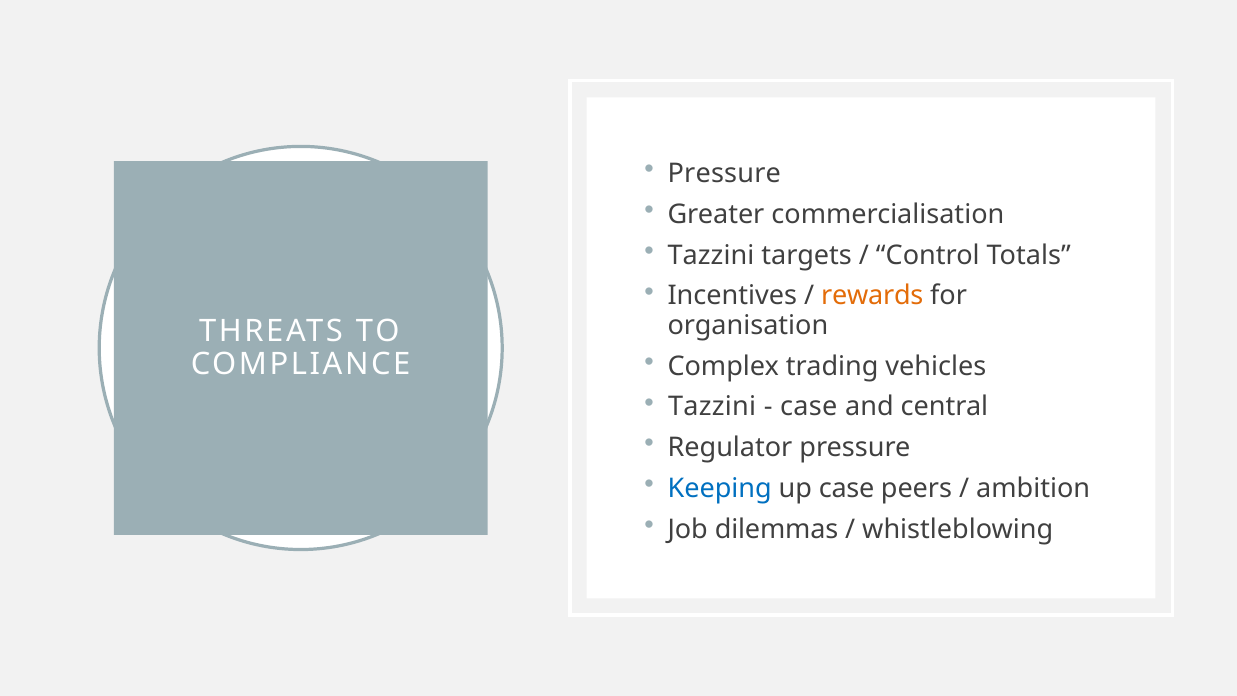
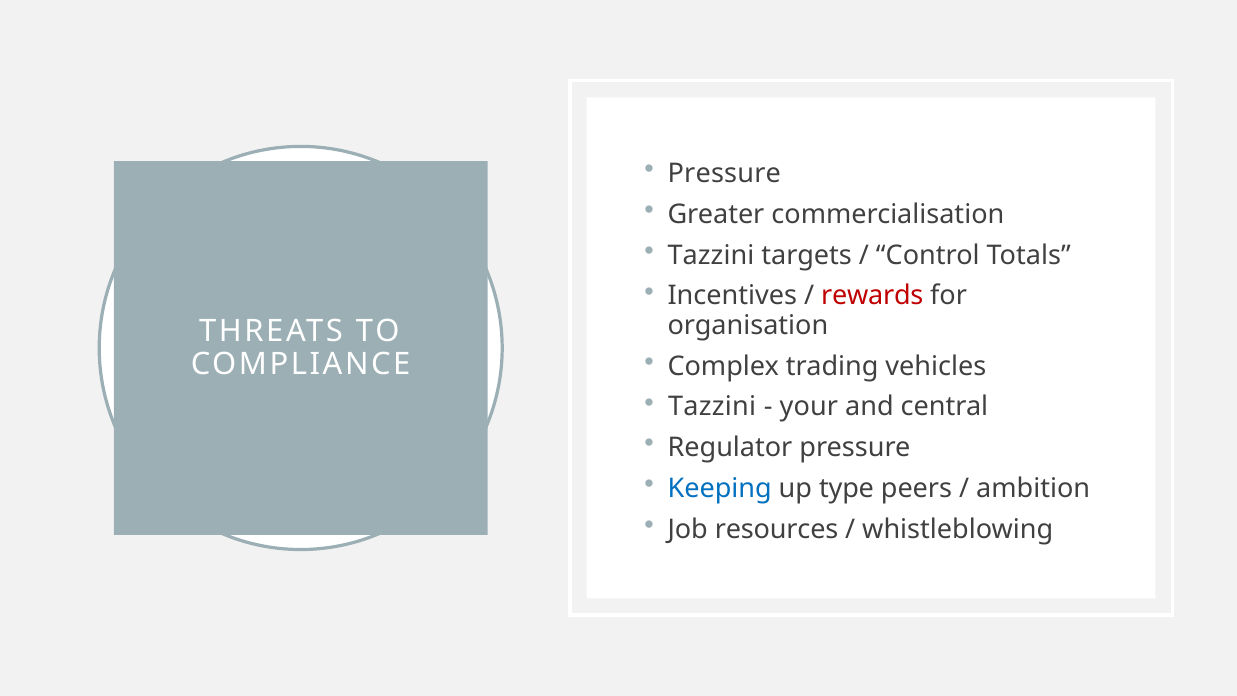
rewards colour: orange -> red
case at (809, 407): case -> your
up case: case -> type
dilemmas: dilemmas -> resources
